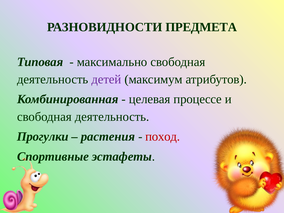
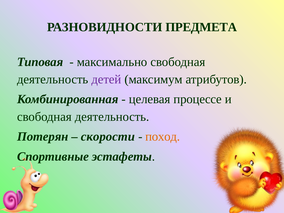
Прогулки: Прогулки -> Потерян
растения: растения -> скорости
поход colour: red -> orange
